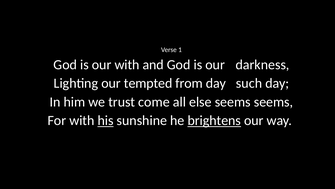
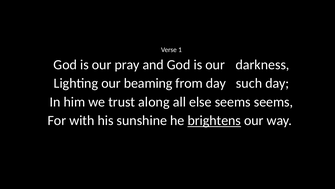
our with: with -> pray
tempted: tempted -> beaming
come: come -> along
his underline: present -> none
